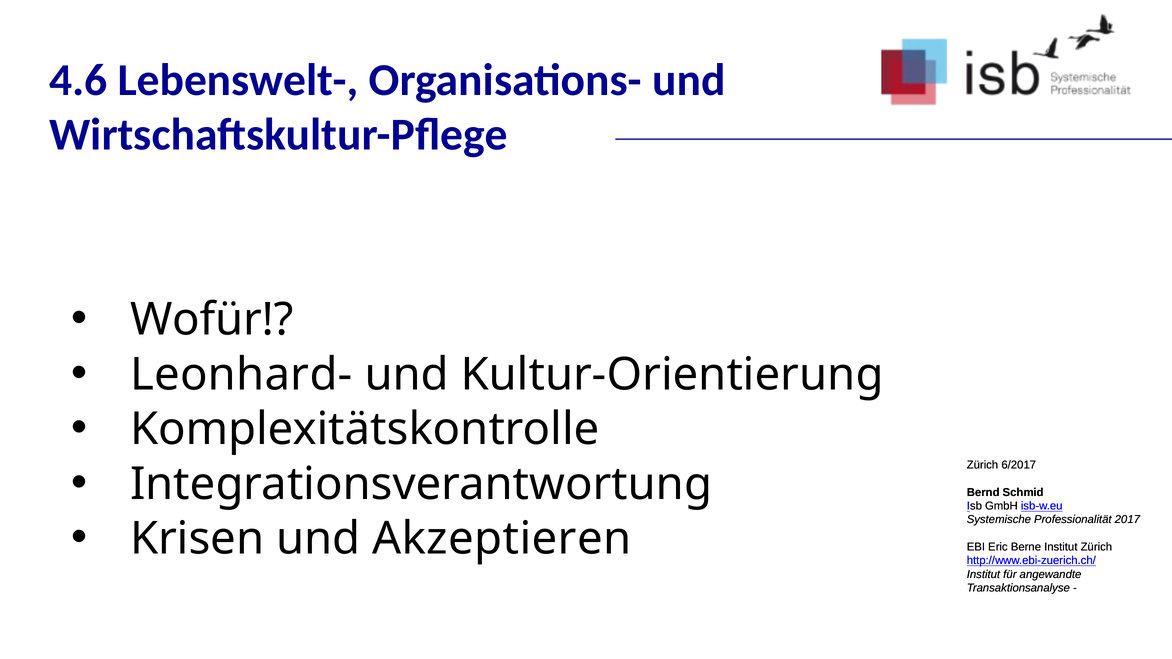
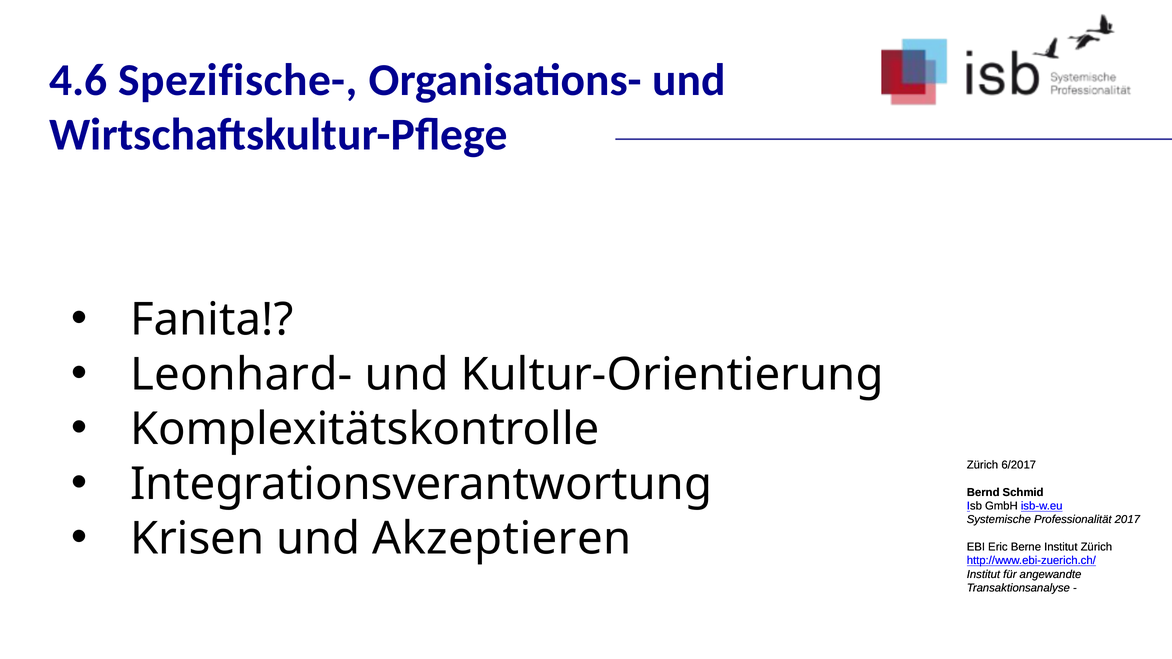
Lebenswelt-: Lebenswelt- -> Spezifische-
Wofür: Wofür -> Fanita
